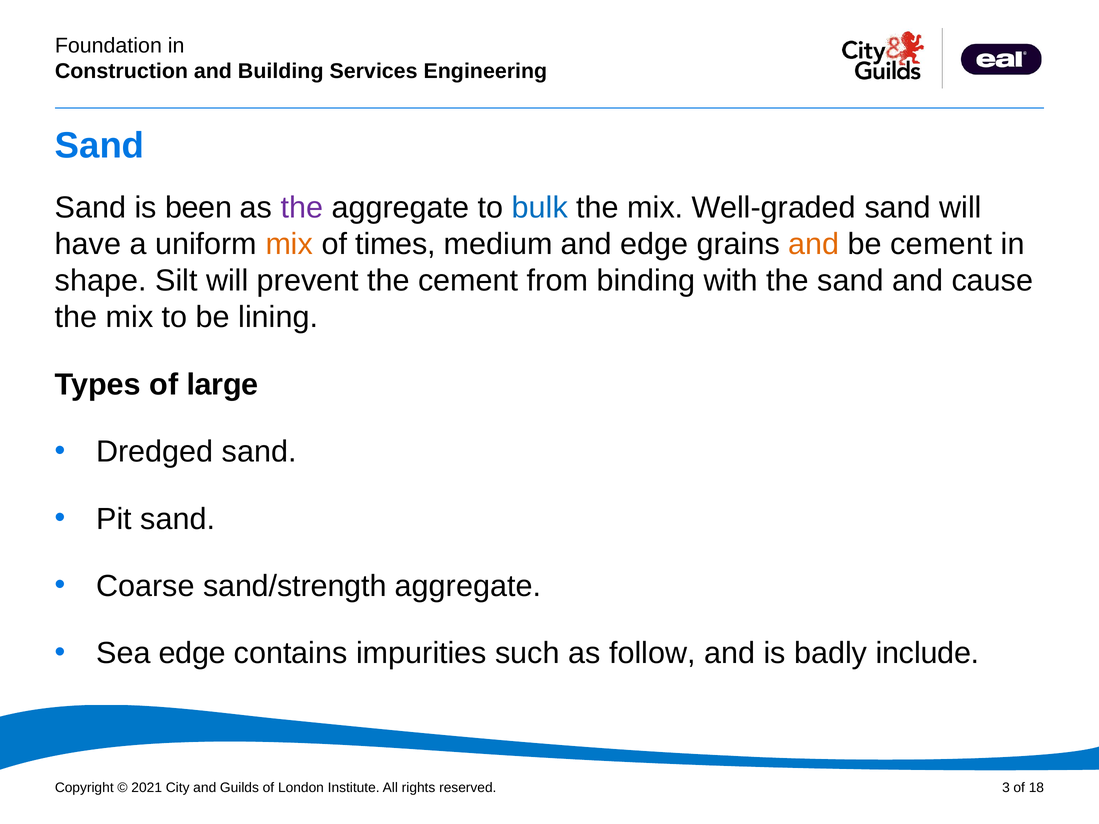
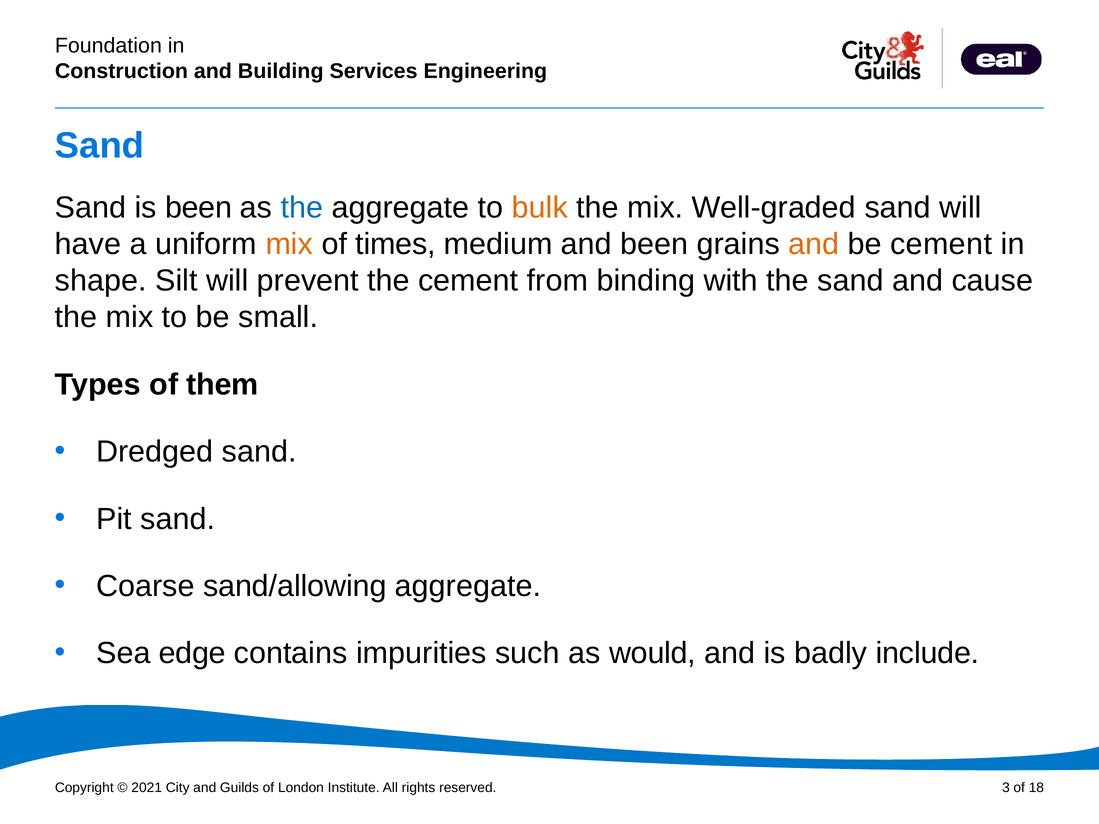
the at (302, 208) colour: purple -> blue
bulk colour: blue -> orange
and edge: edge -> been
lining: lining -> small
large: large -> them
sand/strength: sand/strength -> sand/allowing
follow: follow -> would
